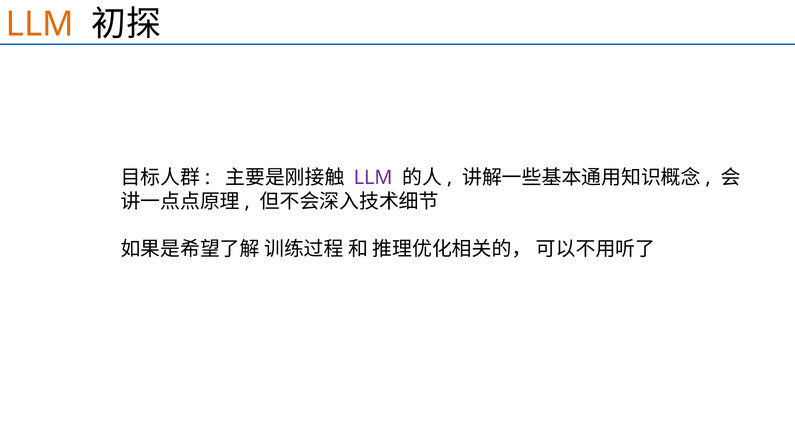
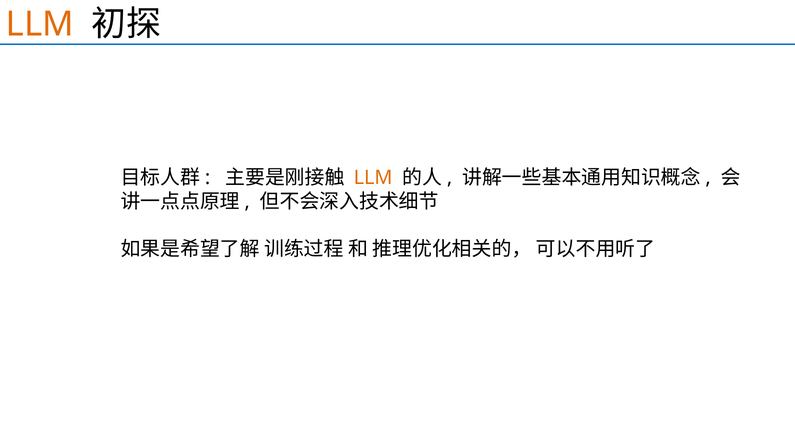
LLM at (373, 178) colour: purple -> orange
